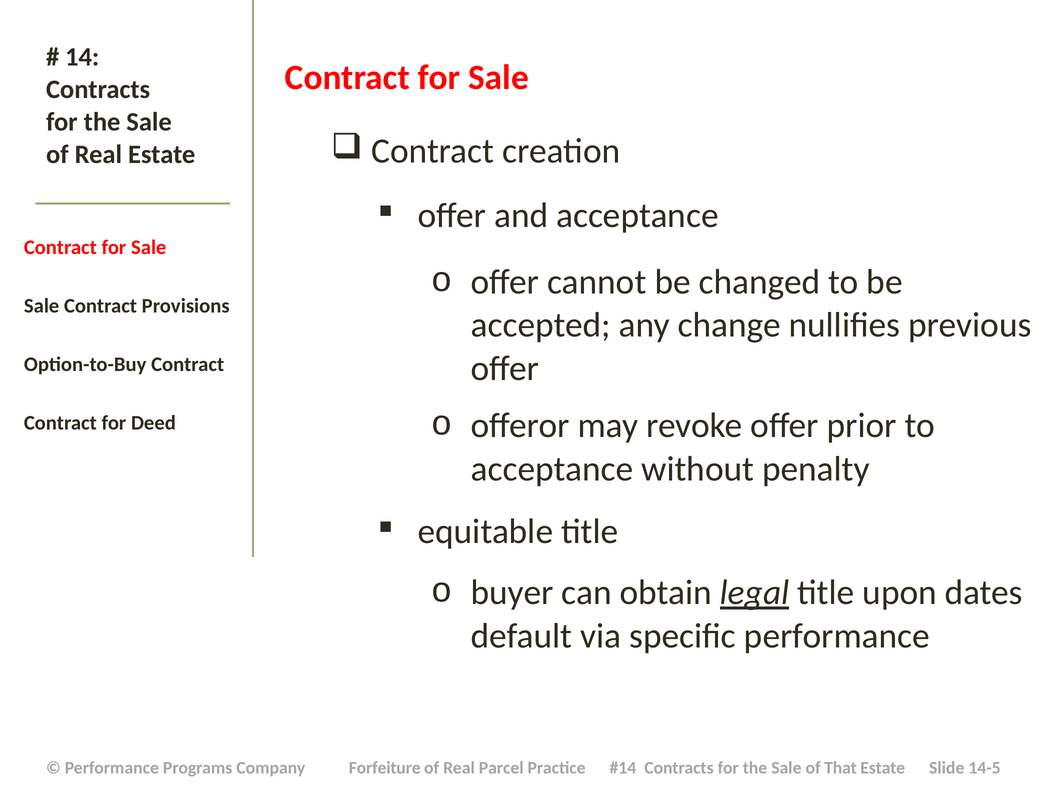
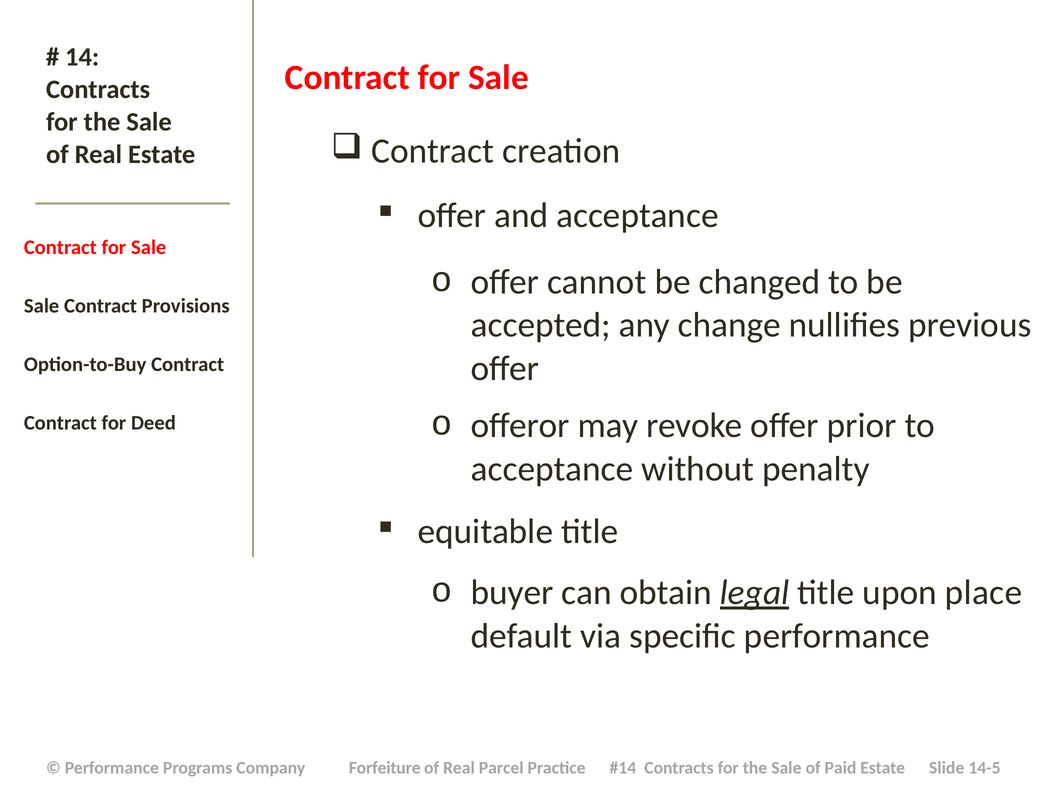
dates: dates -> place
That: That -> Paid
